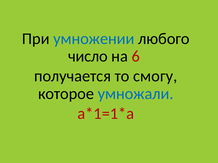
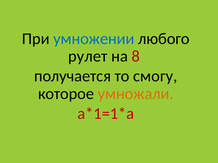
число: число -> рулет
6: 6 -> 8
умножали colour: blue -> orange
